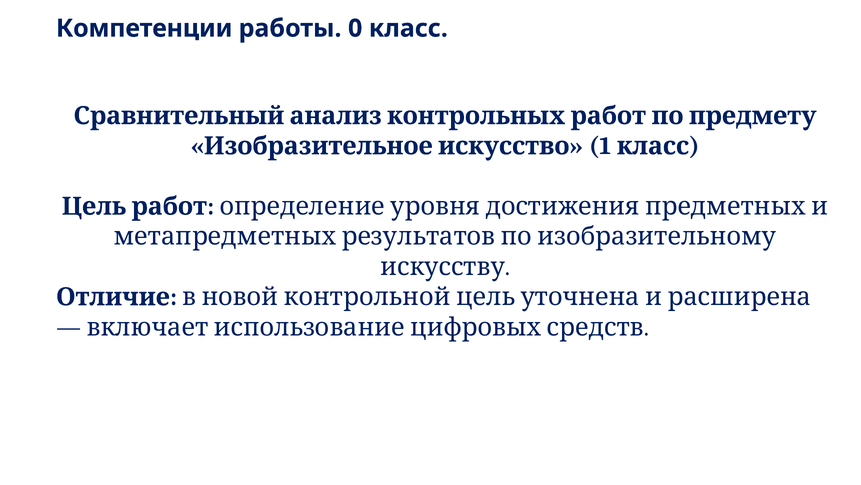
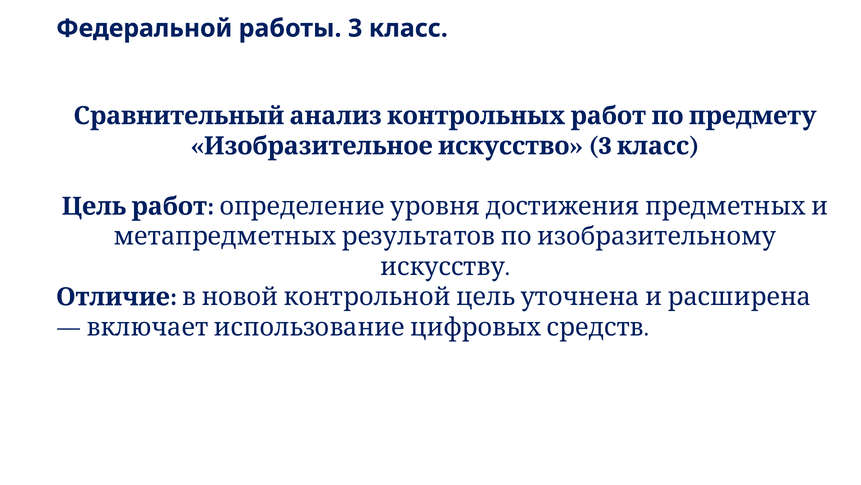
Компетенции: Компетенции -> Федеральной
работы 0: 0 -> 3
1 at (600, 146): 1 -> 3
